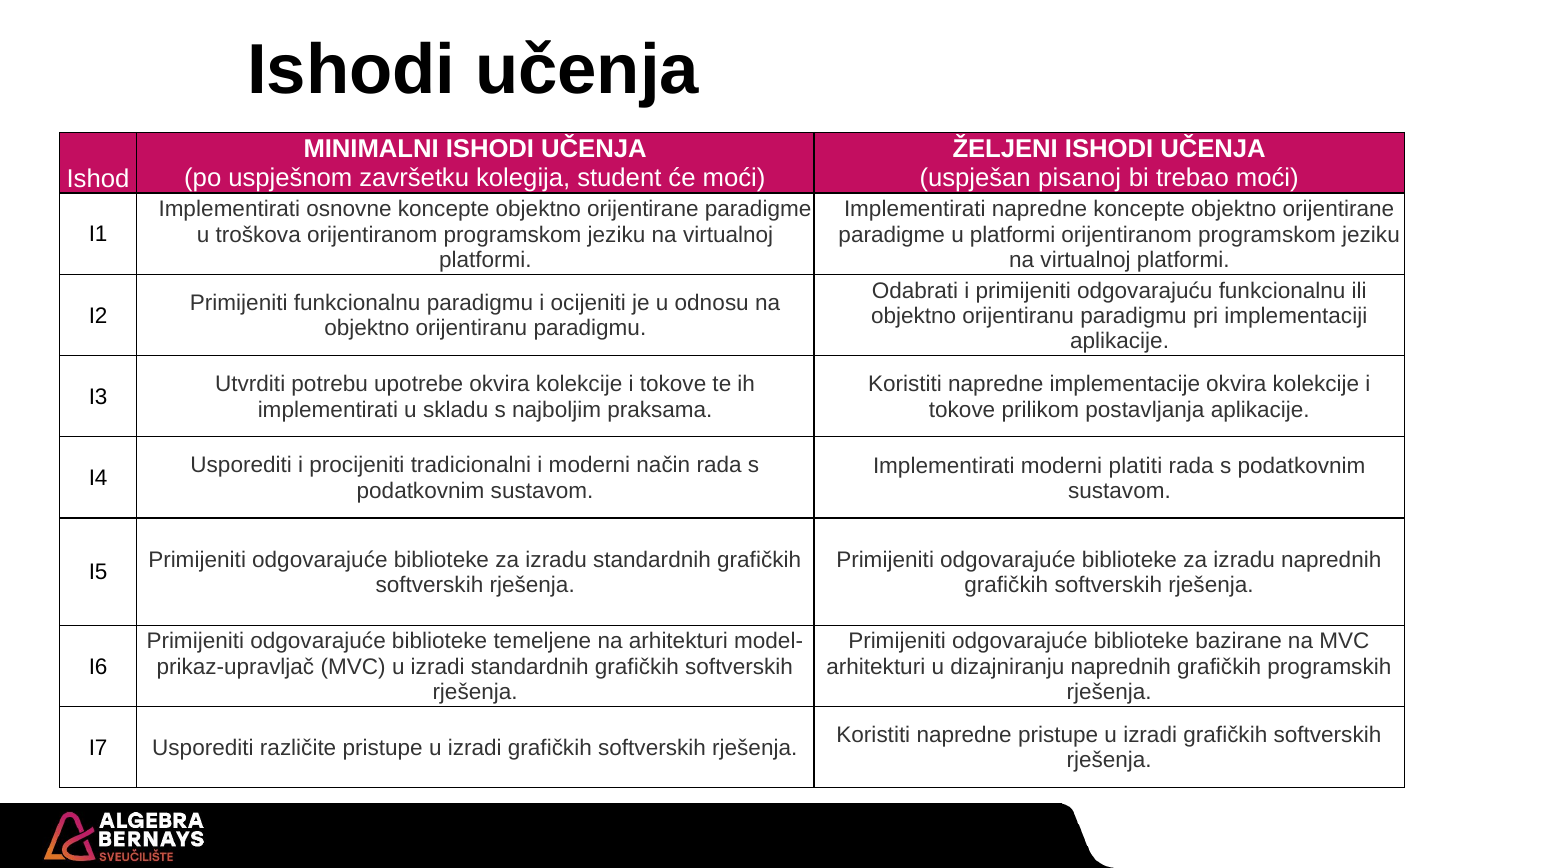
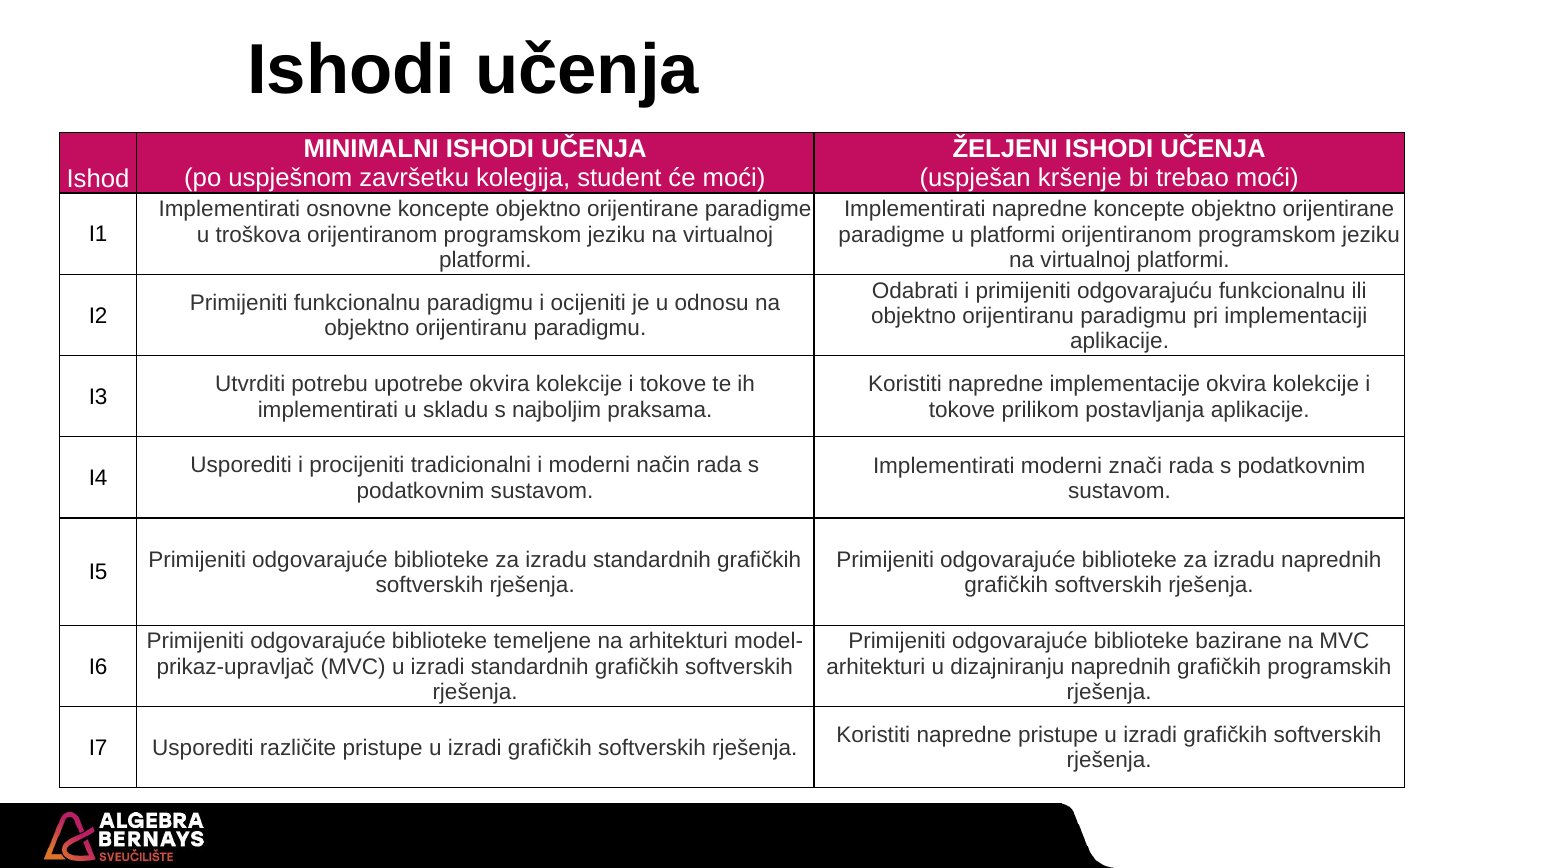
pisanoj: pisanoj -> kršenje
platiti: platiti -> znači
